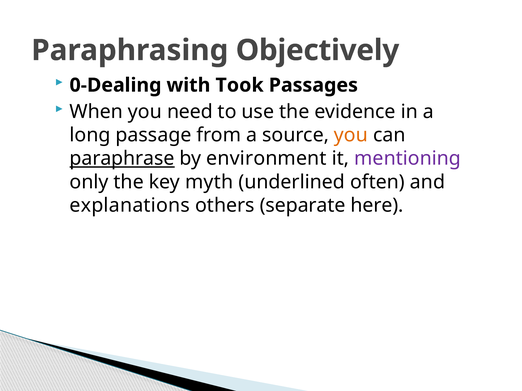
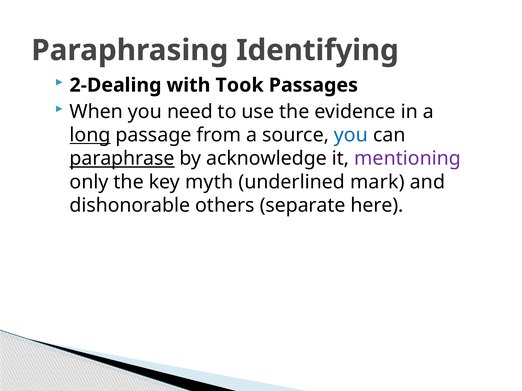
Objectively: Objectively -> Identifying
0-Dealing: 0-Dealing -> 2-Dealing
long underline: none -> present
you at (351, 135) colour: orange -> blue
environment: environment -> acknowledge
often: often -> mark
explanations: explanations -> dishonorable
